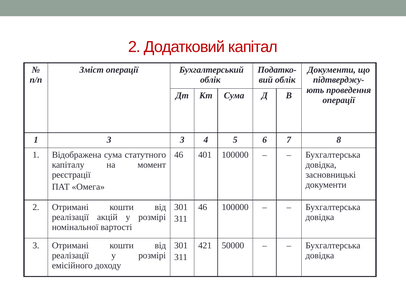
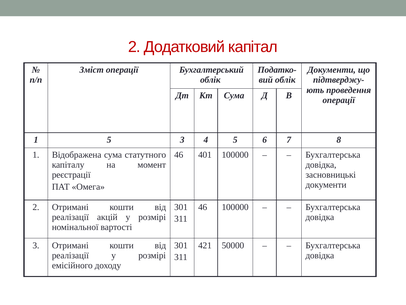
1 3: 3 -> 5
